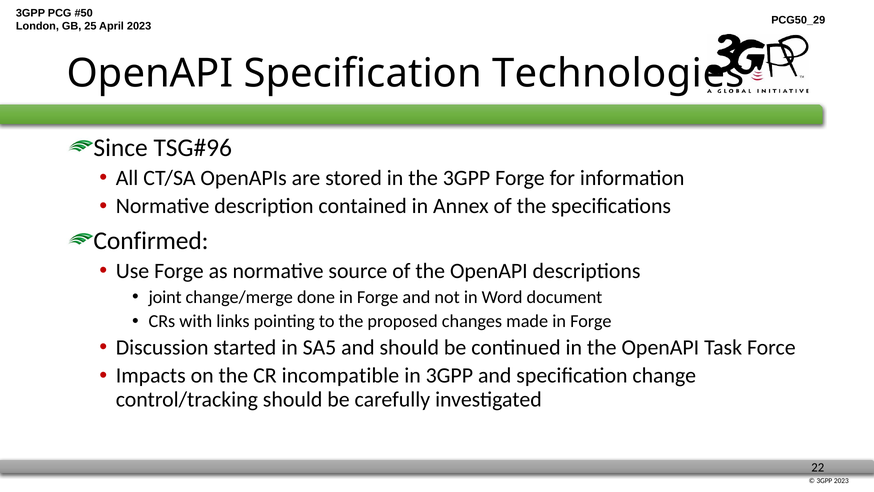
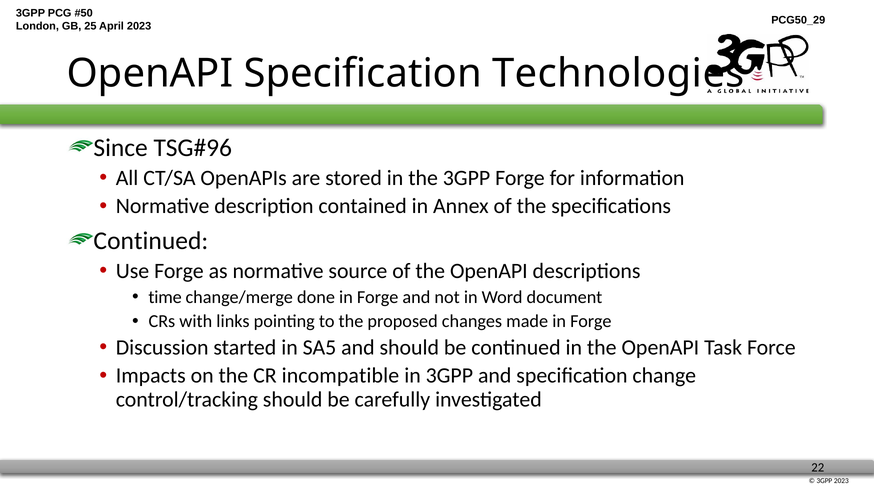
Confirmed at (151, 241): Confirmed -> Continued
joint: joint -> time
